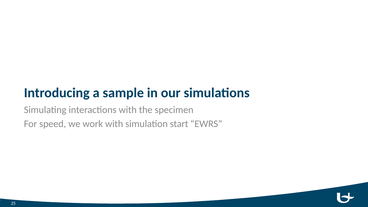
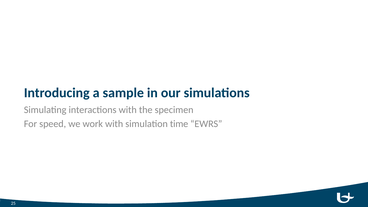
start: start -> time
